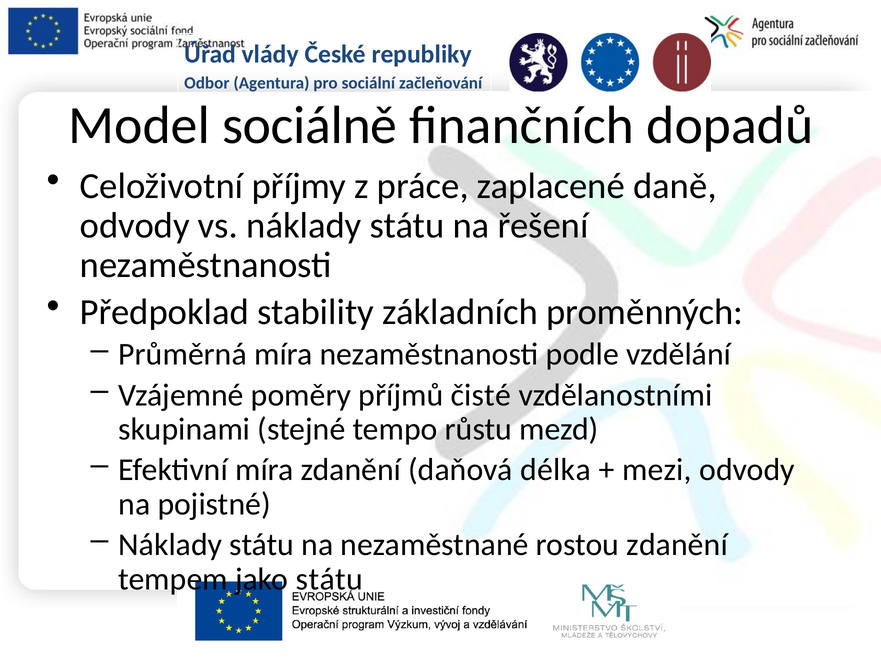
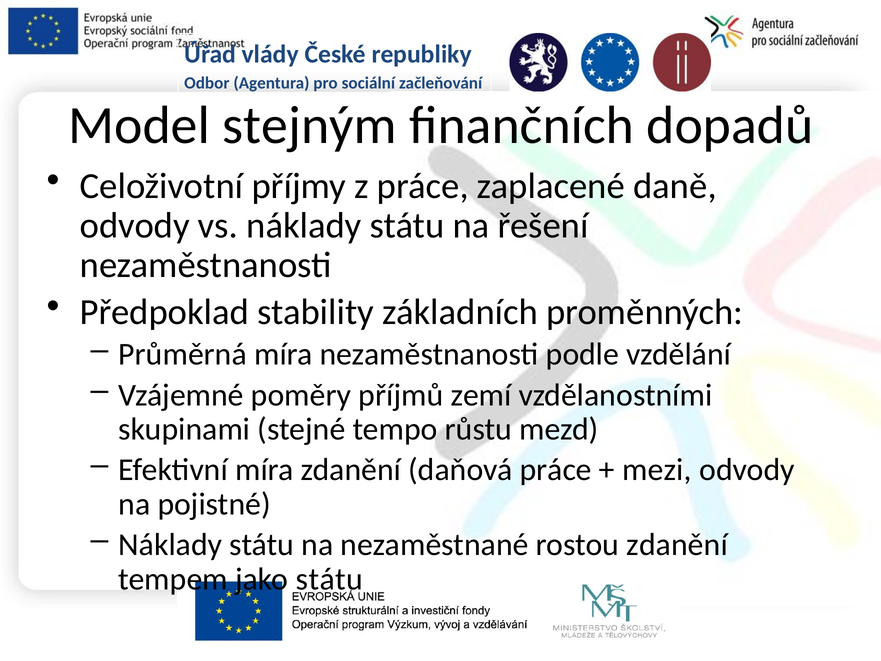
sociálně: sociálně -> stejným
čisté: čisté -> zemí
daňová délka: délka -> práce
